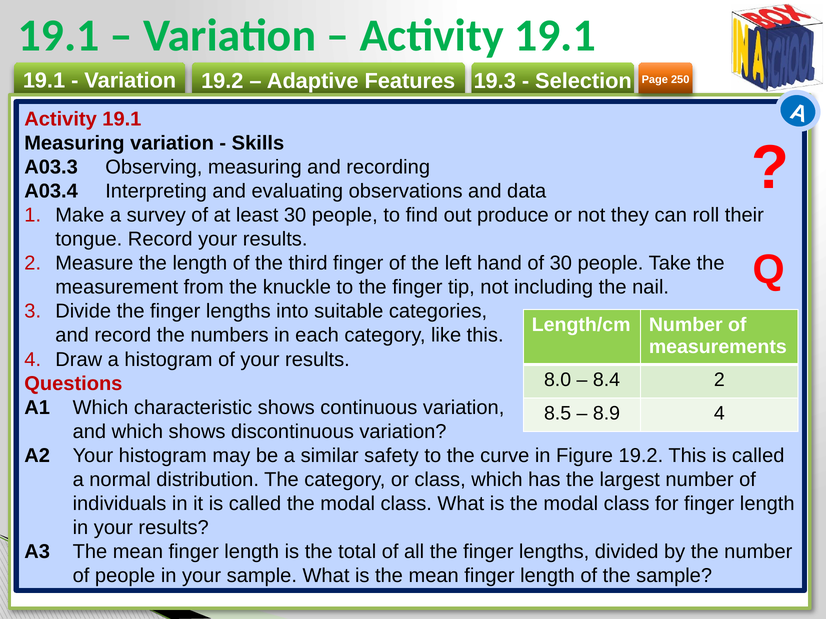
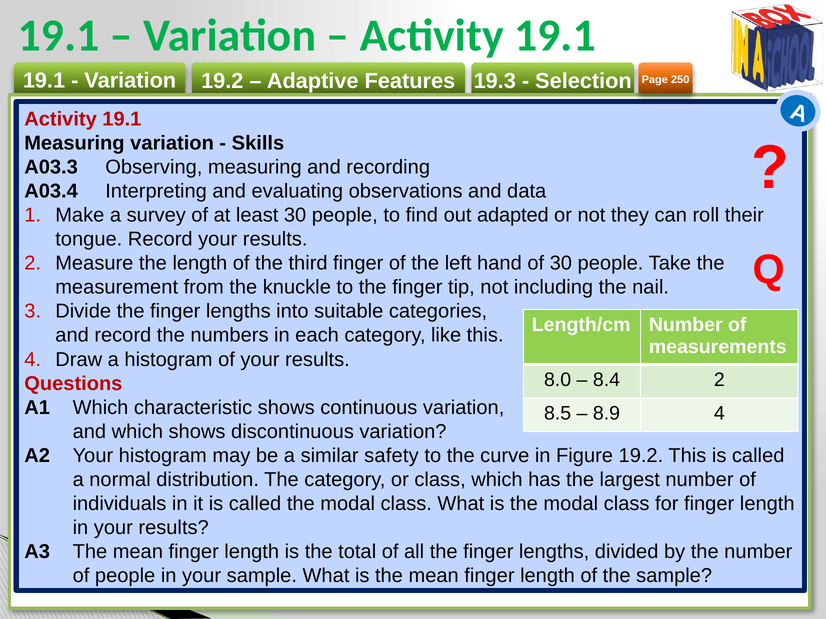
produce: produce -> adapted
